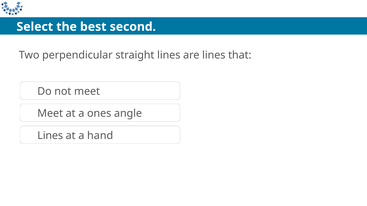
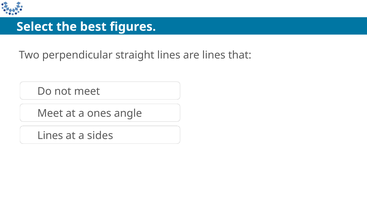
second: second -> figures
hand: hand -> sides
